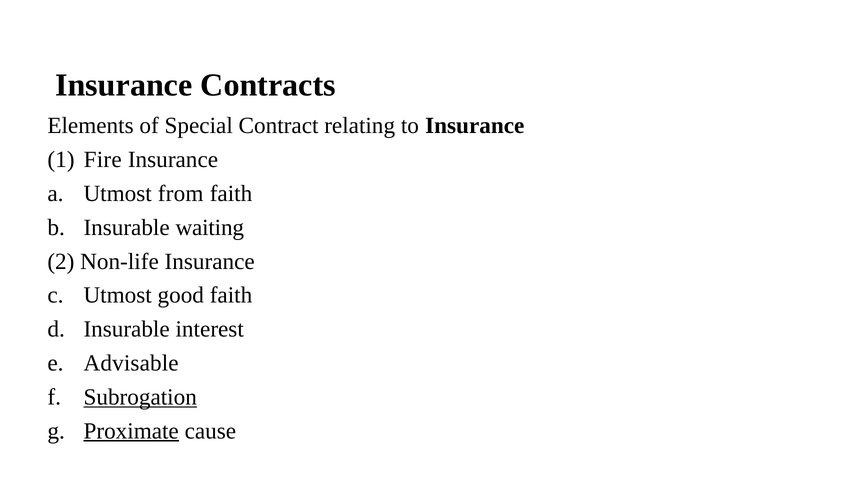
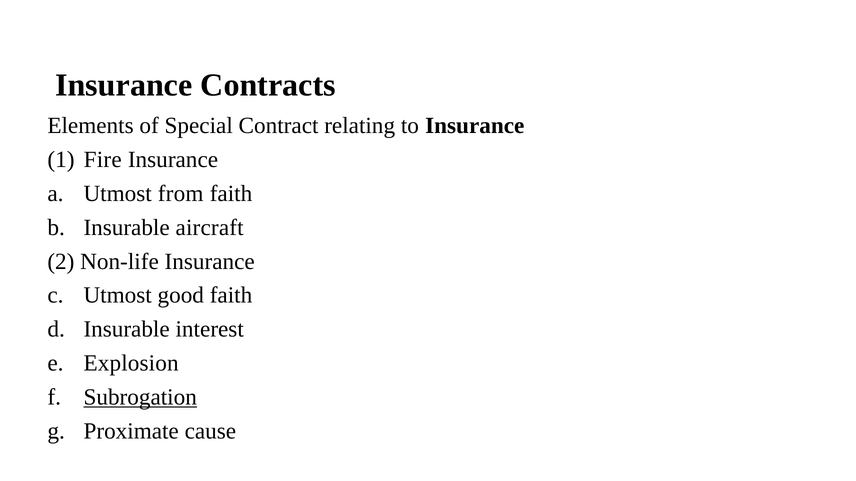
waiting: waiting -> aircraft
Advisable: Advisable -> Explosion
Proximate underline: present -> none
